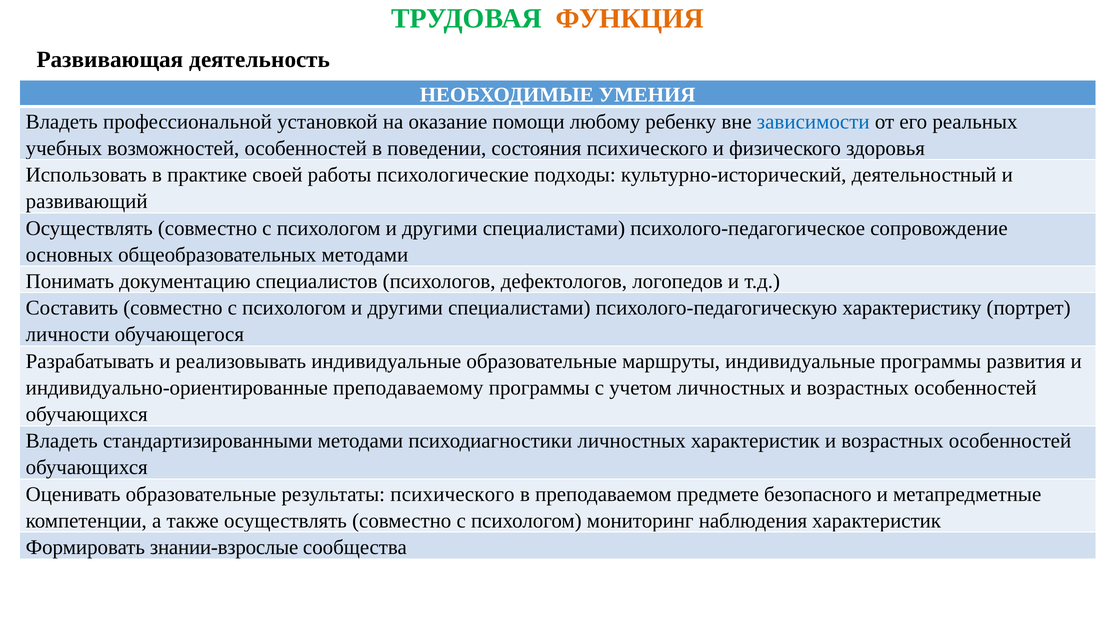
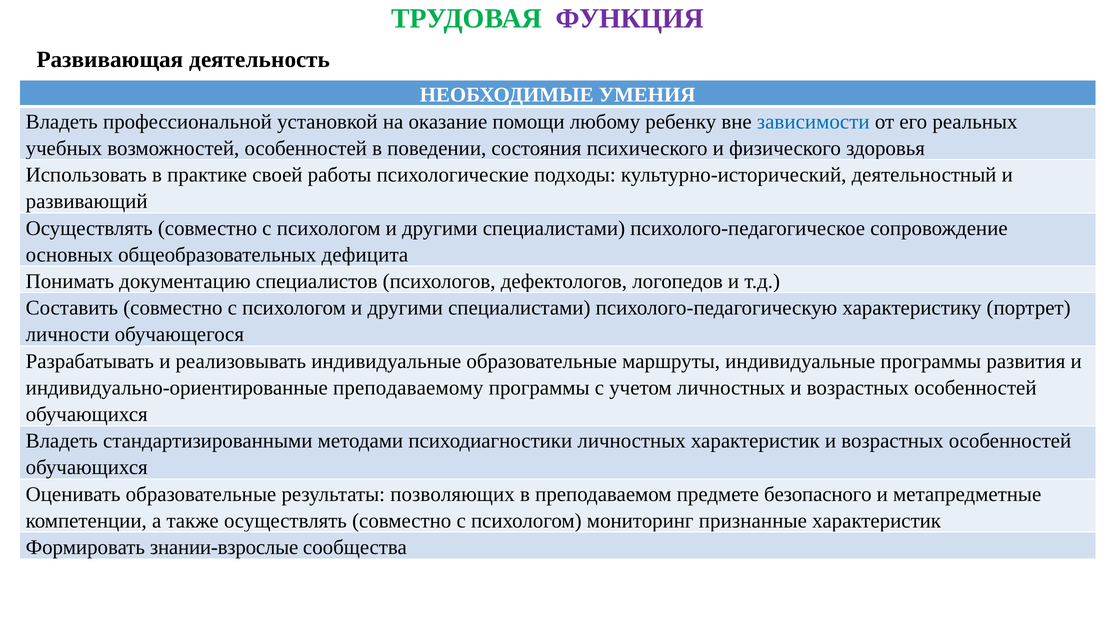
ФУНКЦИЯ colour: orange -> purple
общеобразовательных методами: методами -> дефицита
результаты психического: психического -> позволяющих
наблюдения: наблюдения -> признанные
